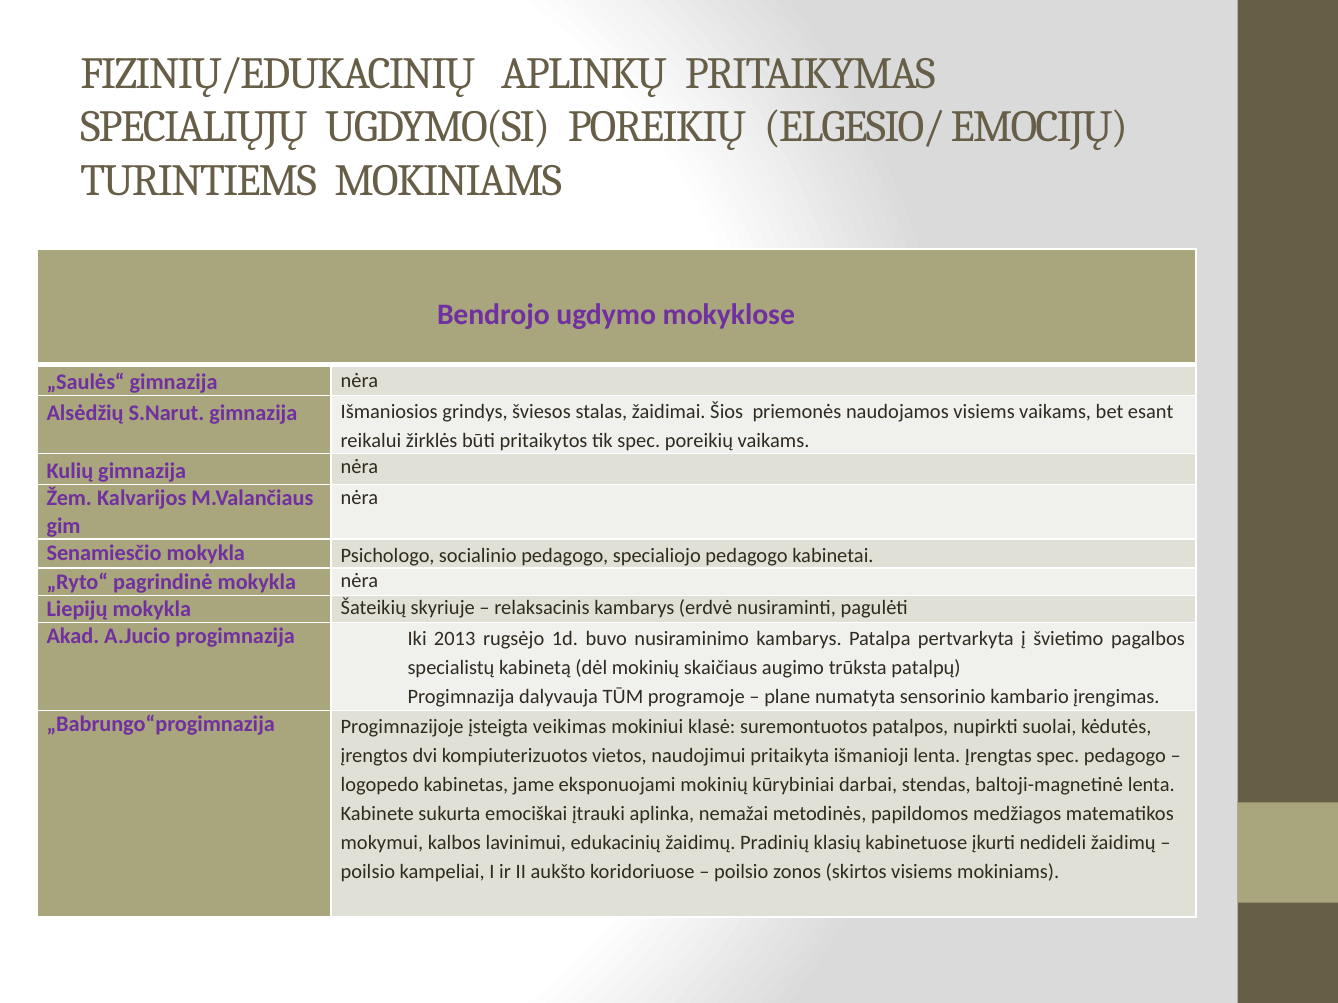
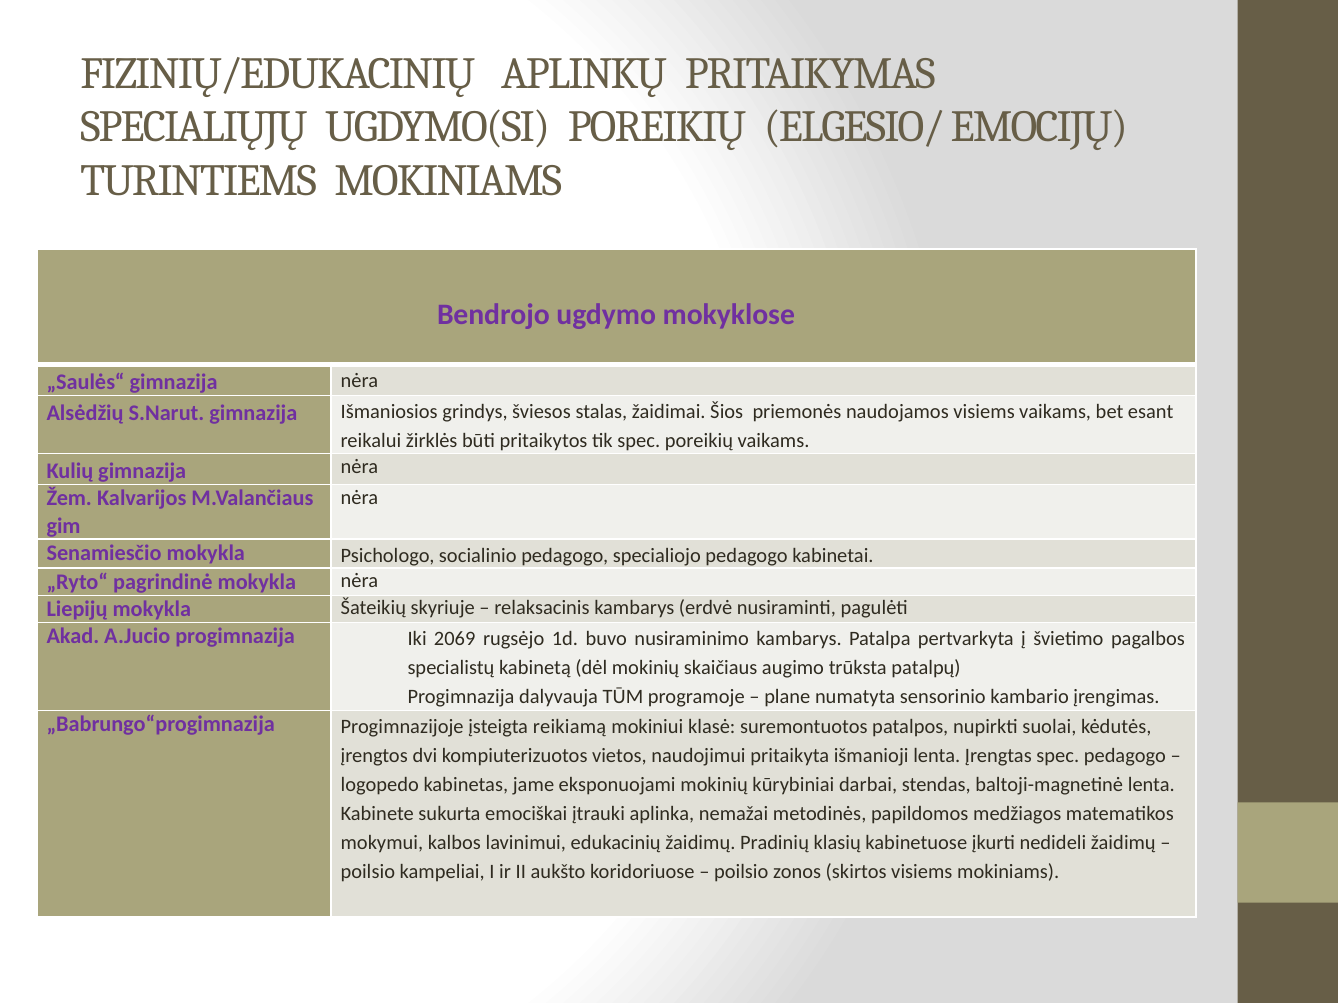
2013: 2013 -> 2069
veikimas: veikimas -> reikiamą
